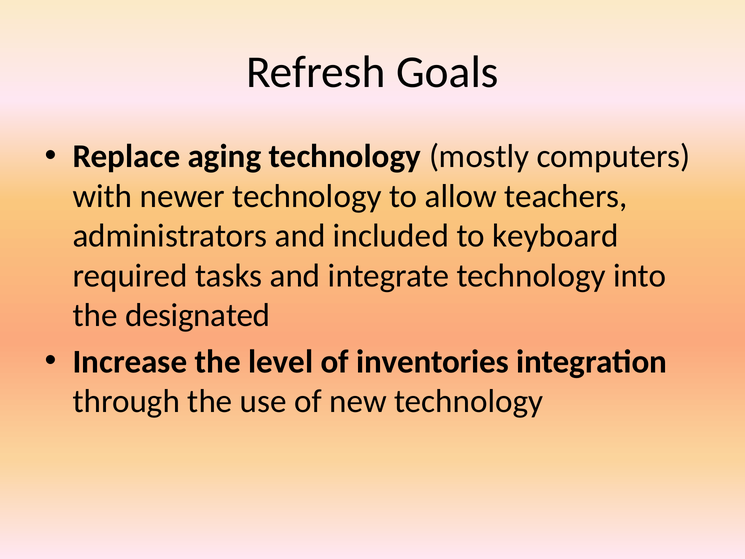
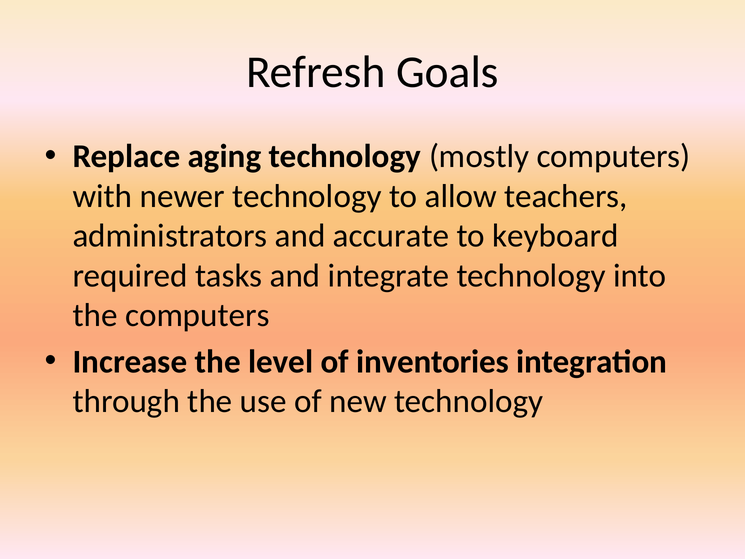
included: included -> accurate
the designated: designated -> computers
